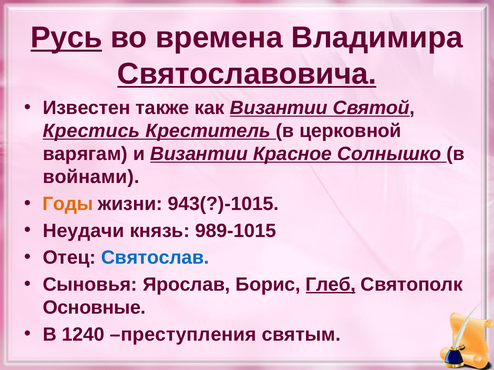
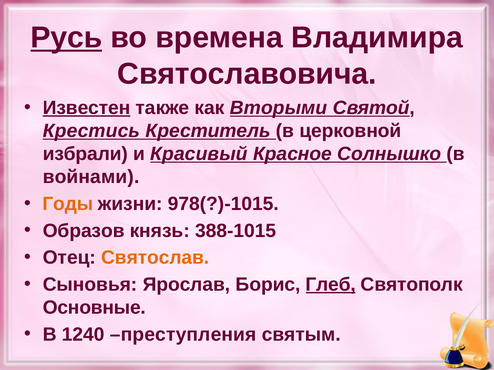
Святославовича underline: present -> none
Известен underline: none -> present
как Византии: Византии -> Вторыми
варягам: варягам -> избрали
и Византии: Византии -> Красивый
943(?)-1015: 943(?)-1015 -> 978(?)-1015
Неудачи: Неудачи -> Образов
989-1015: 989-1015 -> 388-1015
Святослав colour: blue -> orange
